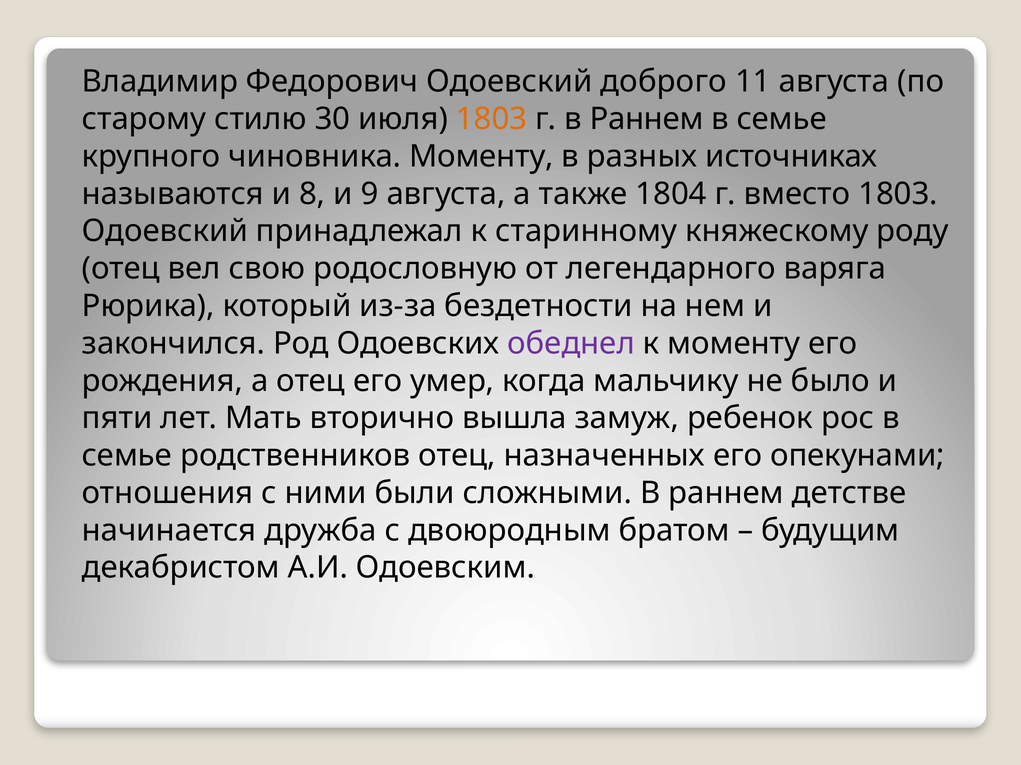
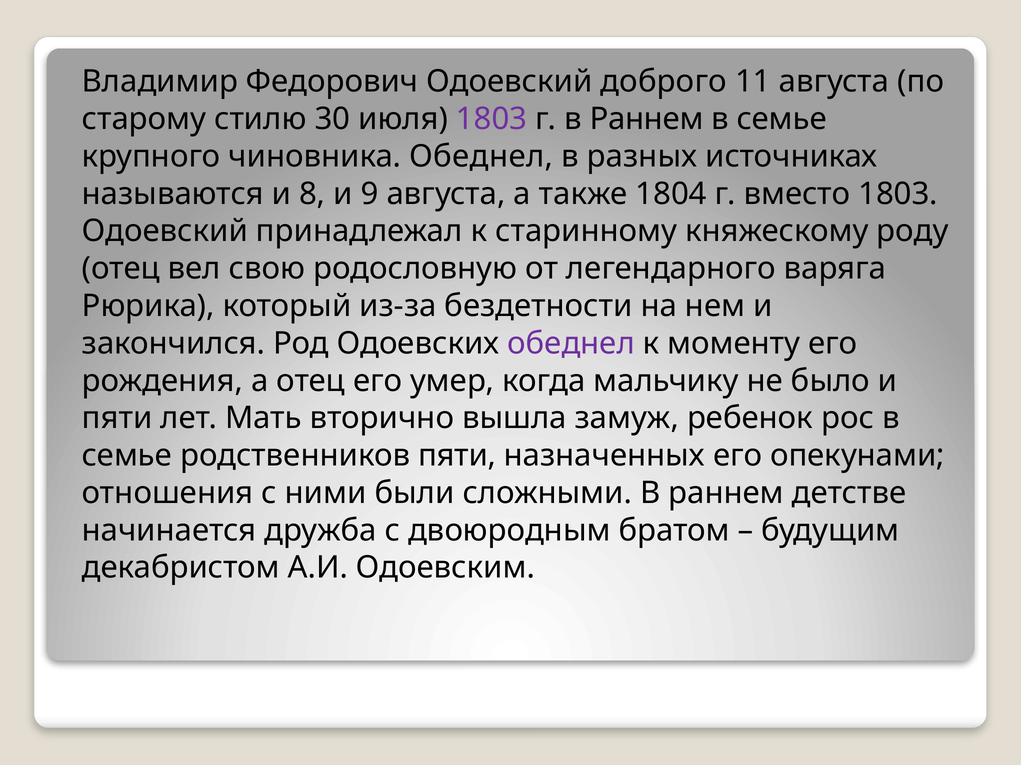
1803 at (492, 119) colour: orange -> purple
чиновника Моменту: Моменту -> Обеднел
родственников отец: отец -> пяти
